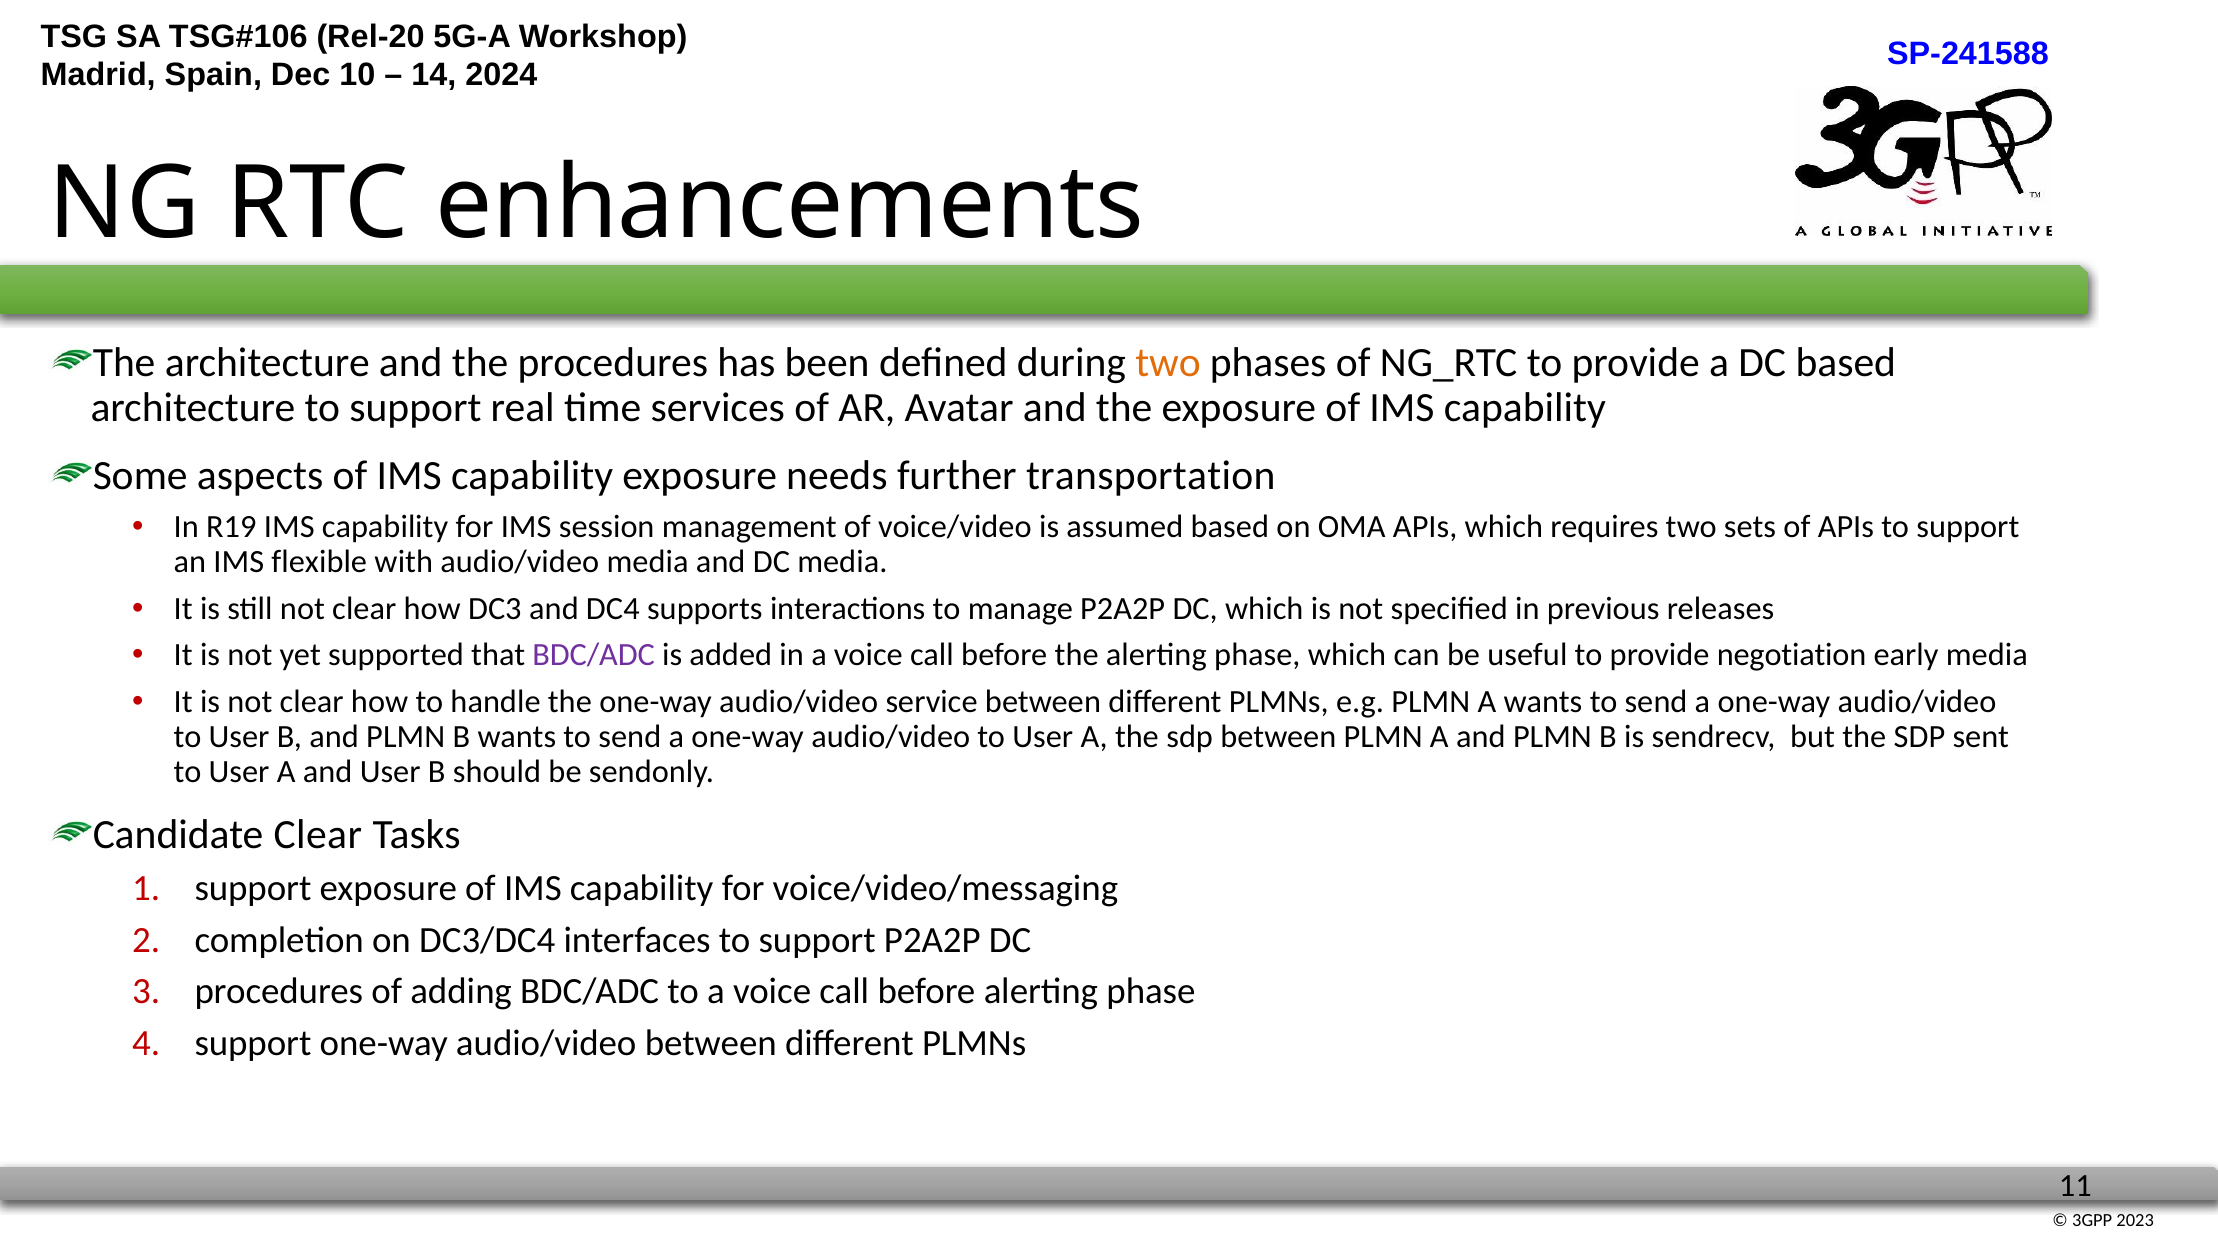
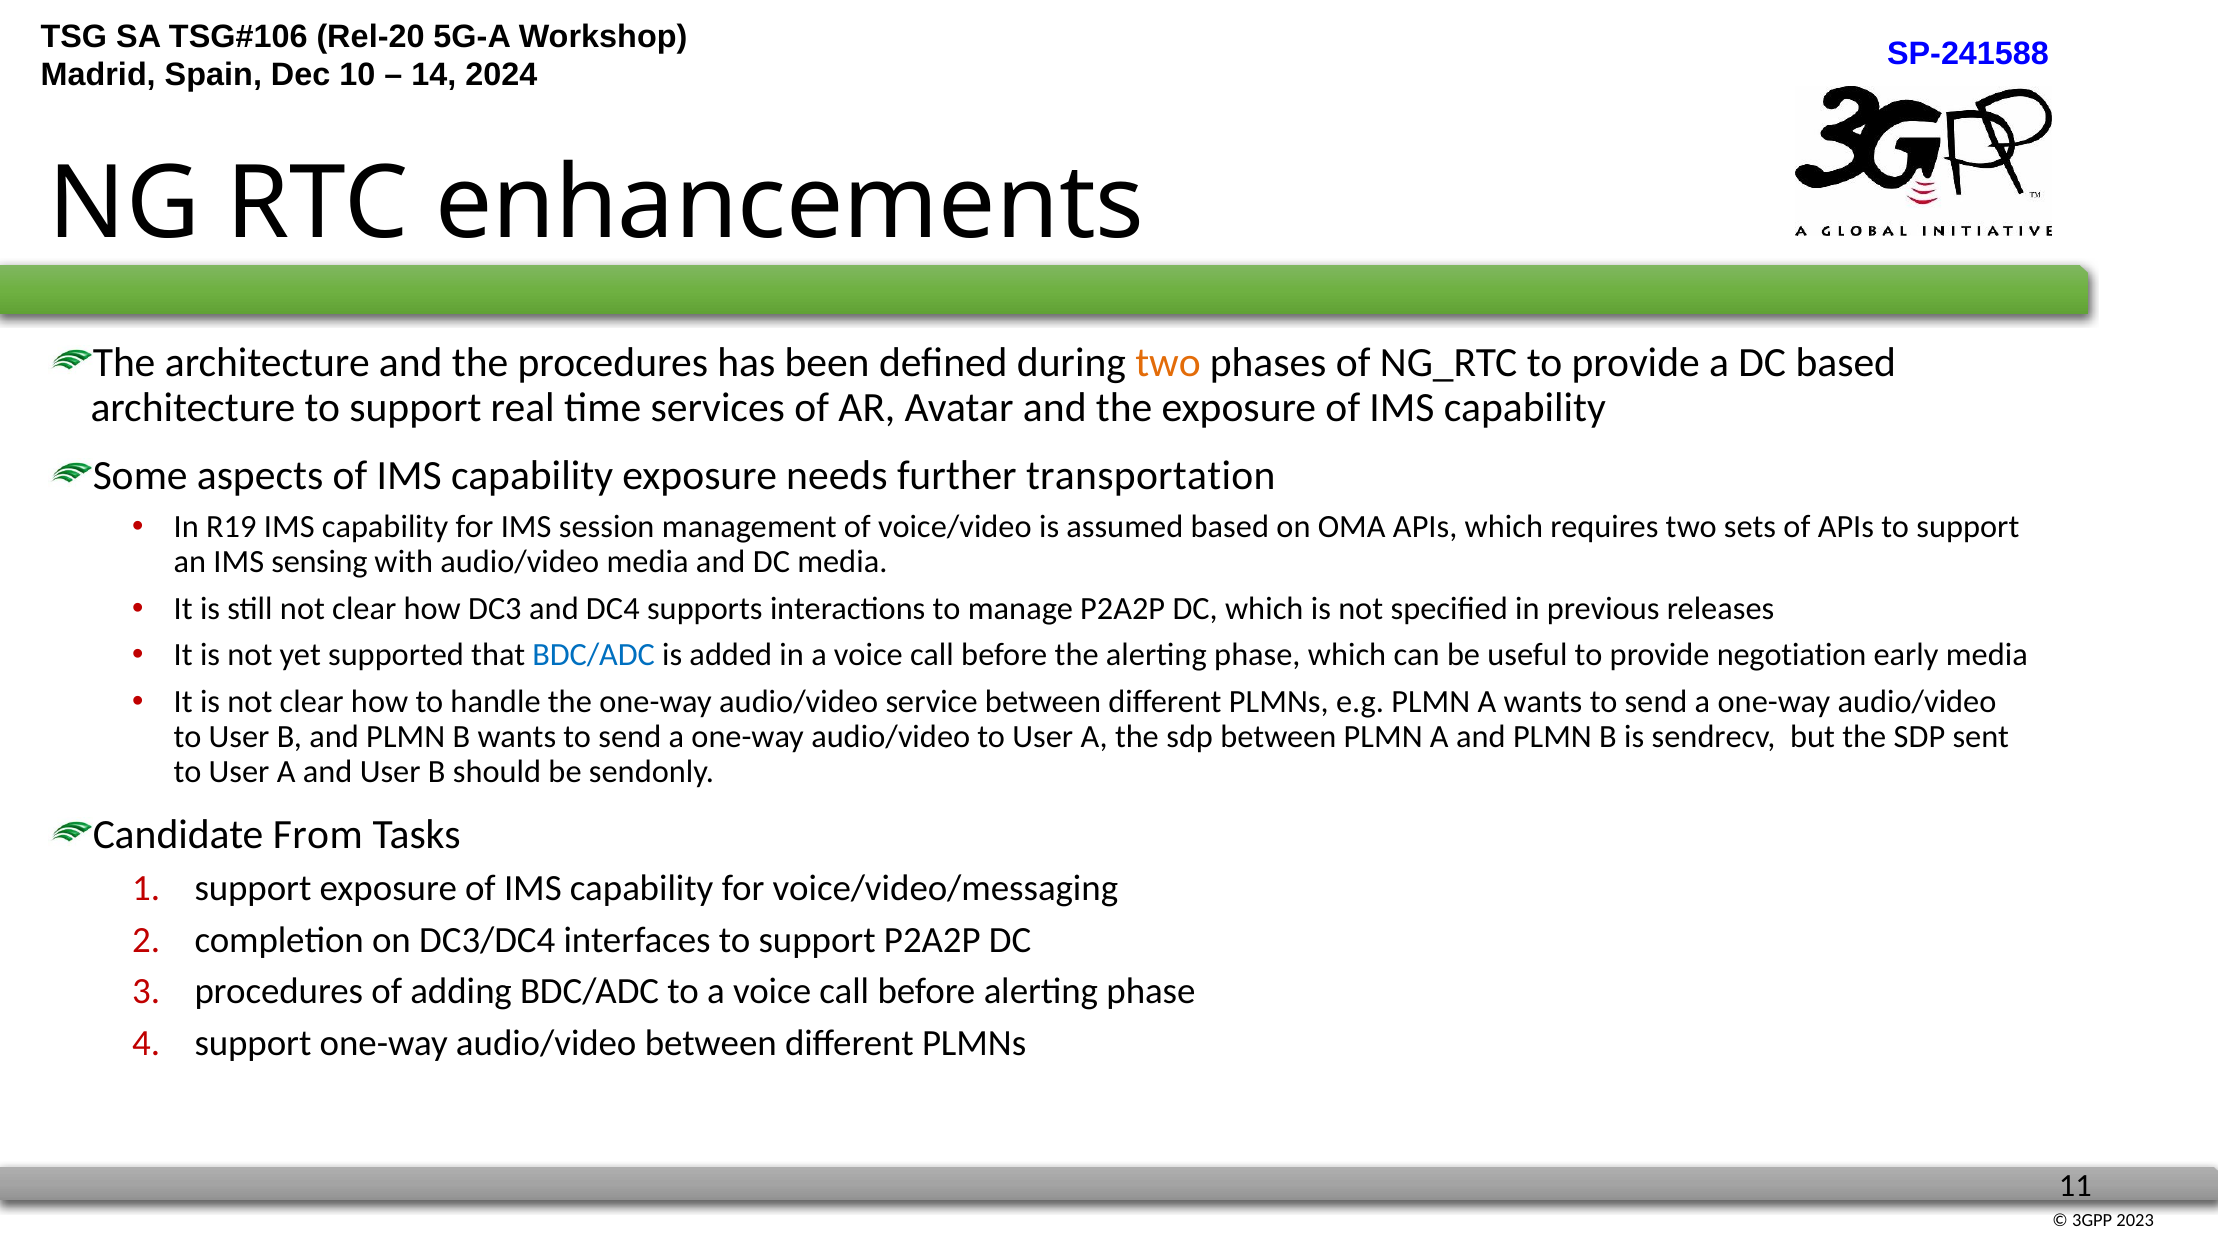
flexible: flexible -> sensing
BDC/ADC at (594, 655) colour: purple -> blue
Candidate Clear: Clear -> From
